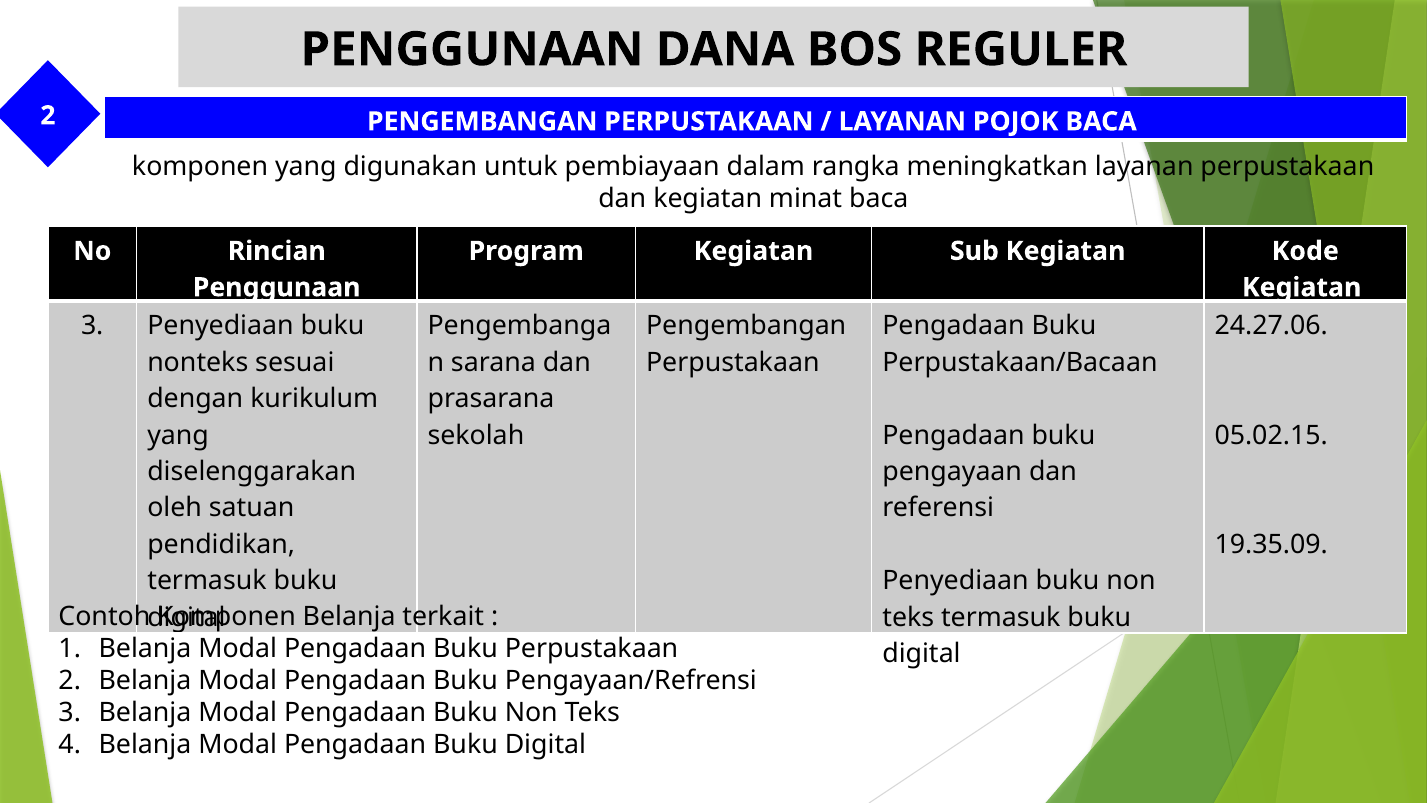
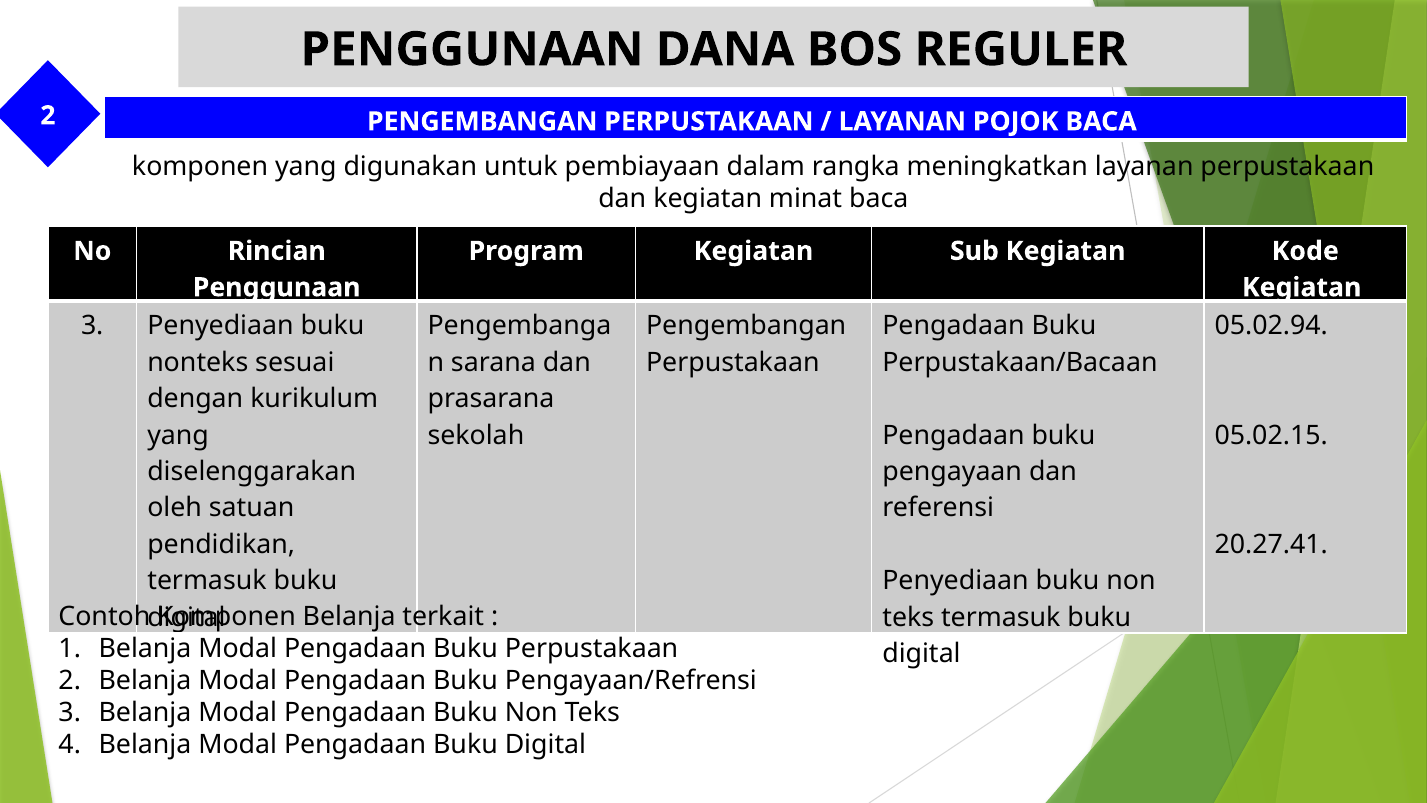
24.27.06: 24.27.06 -> 05.02.94
19.35.09: 19.35.09 -> 20.27.41
